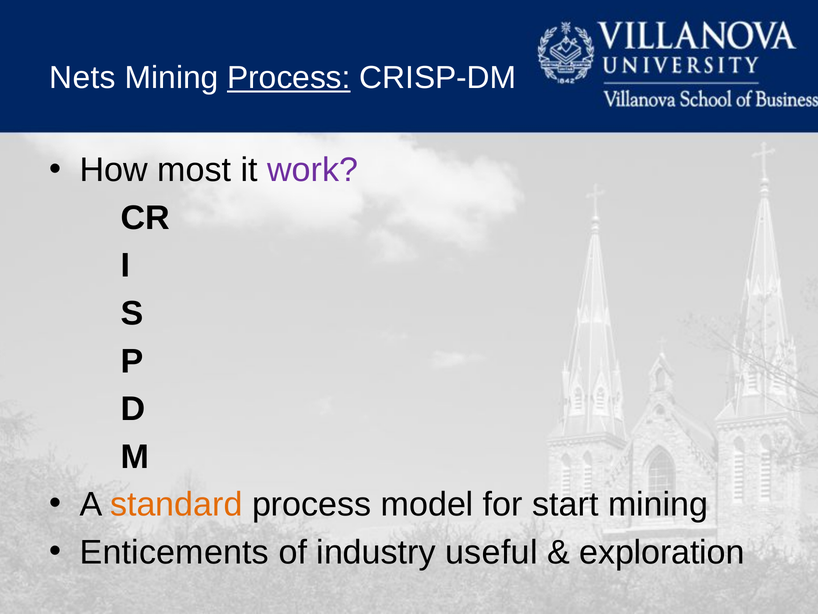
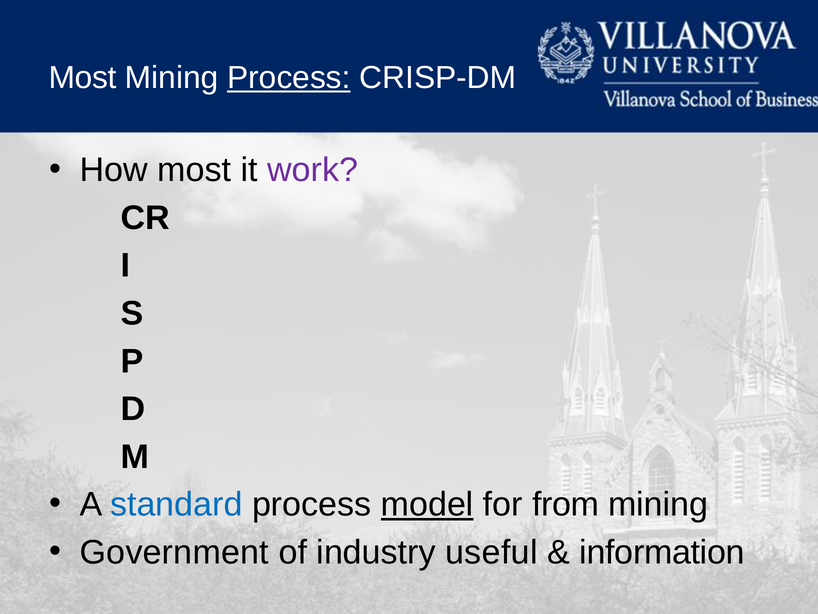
Nets at (82, 78): Nets -> Most
standard colour: orange -> blue
model underline: none -> present
start: start -> from
Enticements: Enticements -> Government
exploration: exploration -> information
